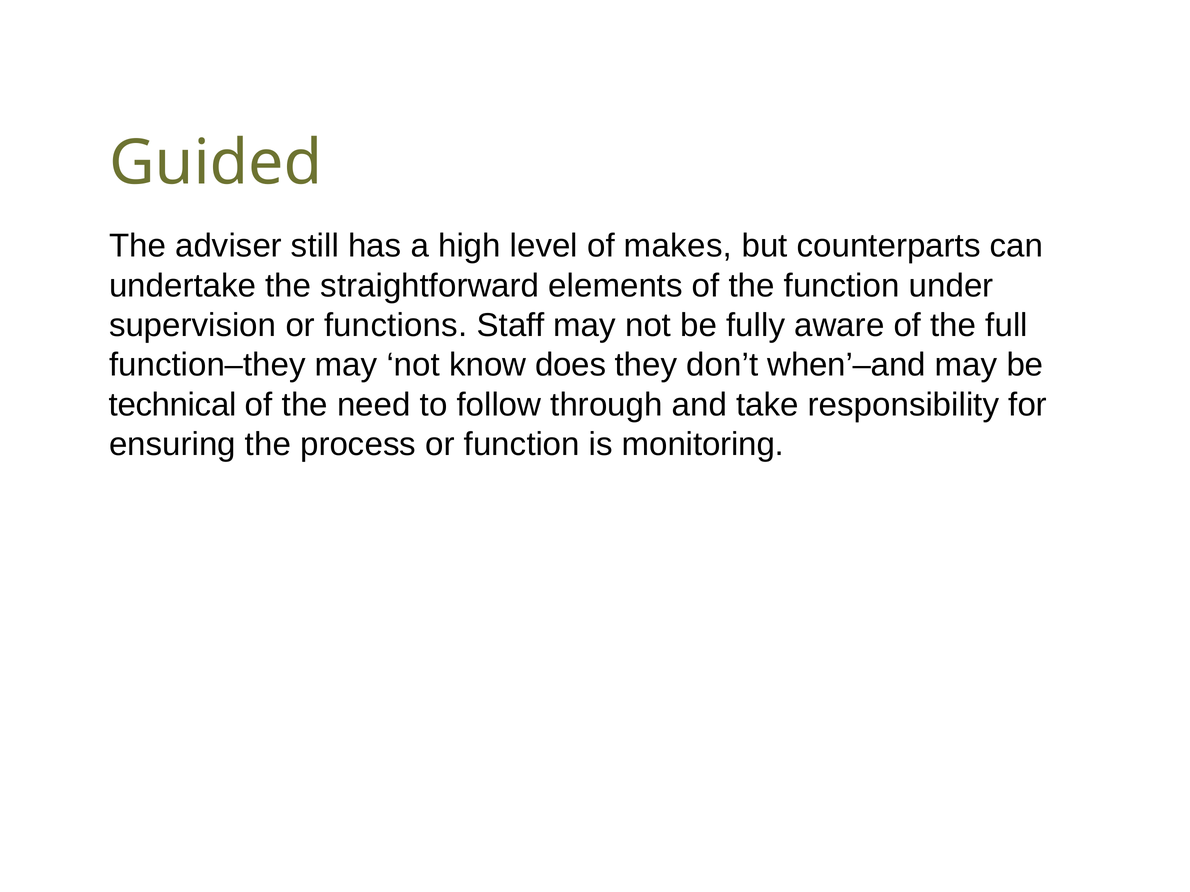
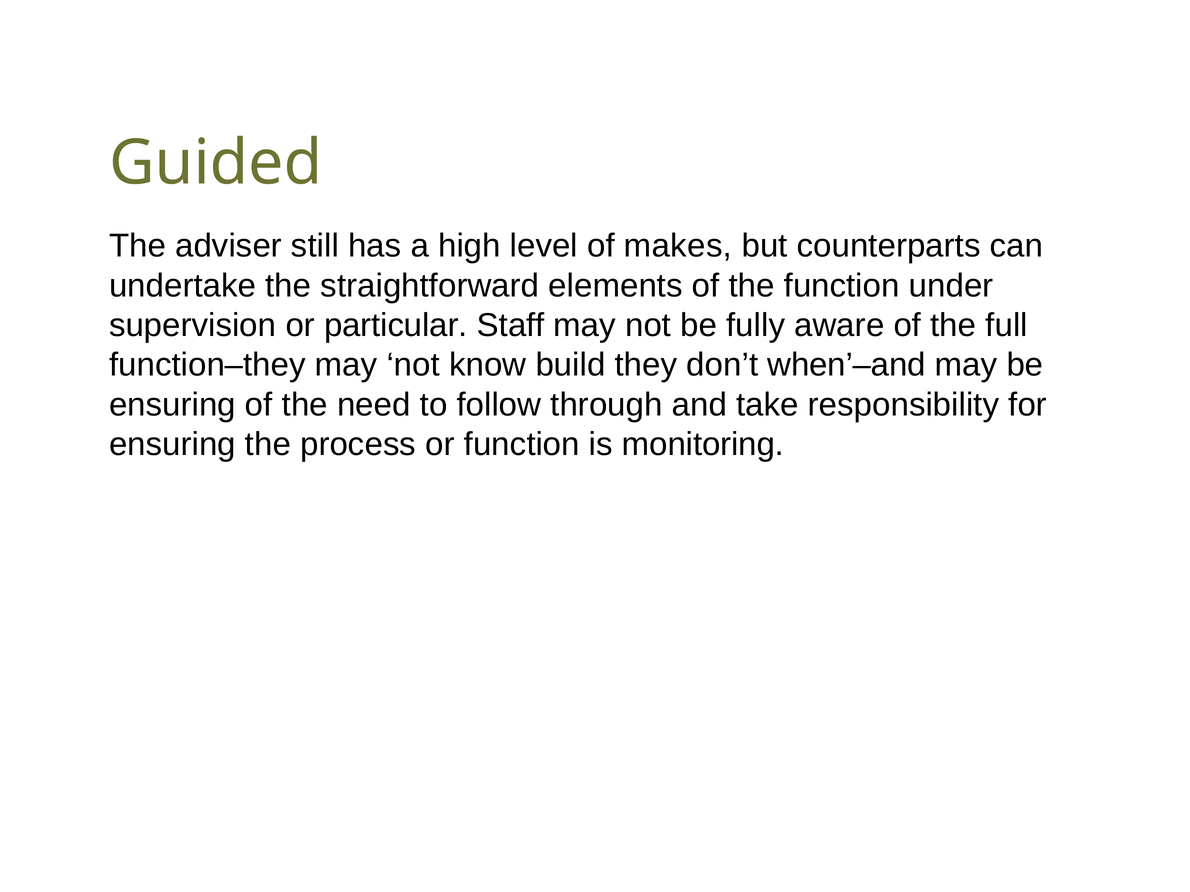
functions: functions -> particular
does: does -> build
technical at (173, 405): technical -> ensuring
